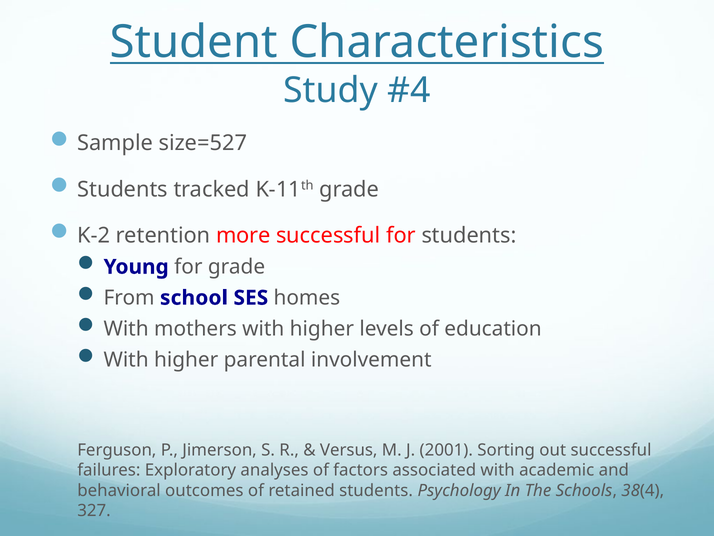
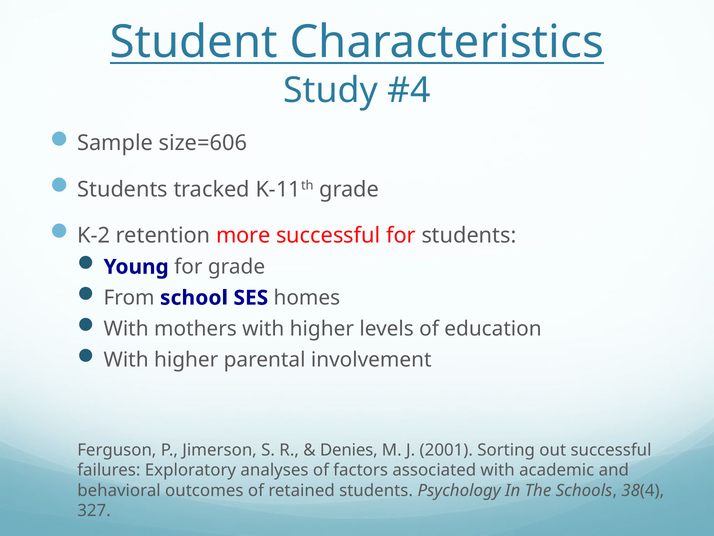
size=527: size=527 -> size=606
Versus: Versus -> Denies
